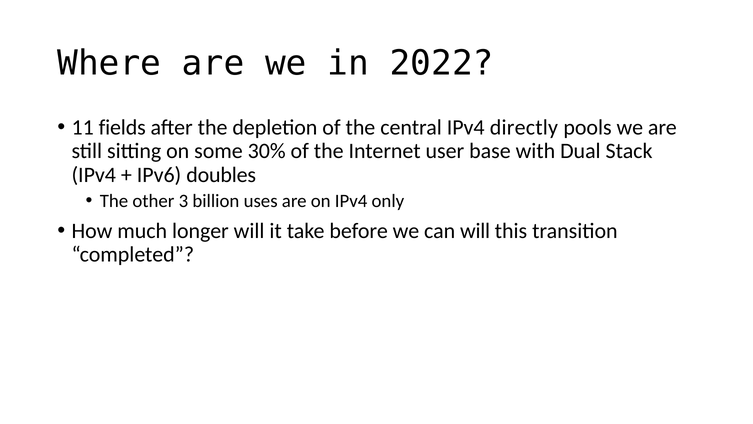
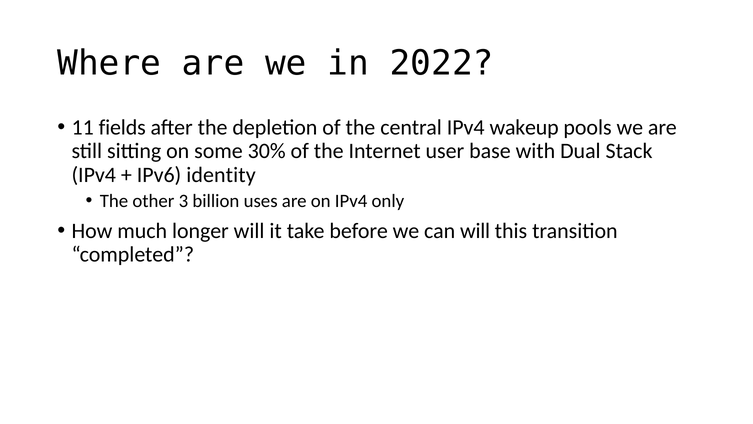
directly: directly -> wakeup
doubles: doubles -> identity
